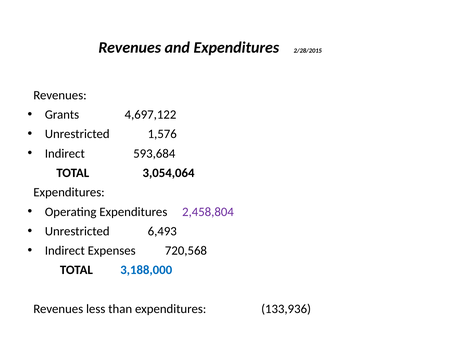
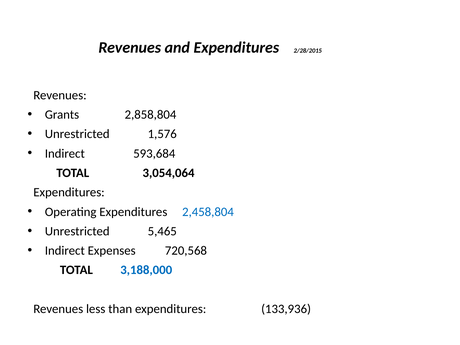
4,697,122: 4,697,122 -> 2,858,804
2,458,804 colour: purple -> blue
6,493: 6,493 -> 5,465
